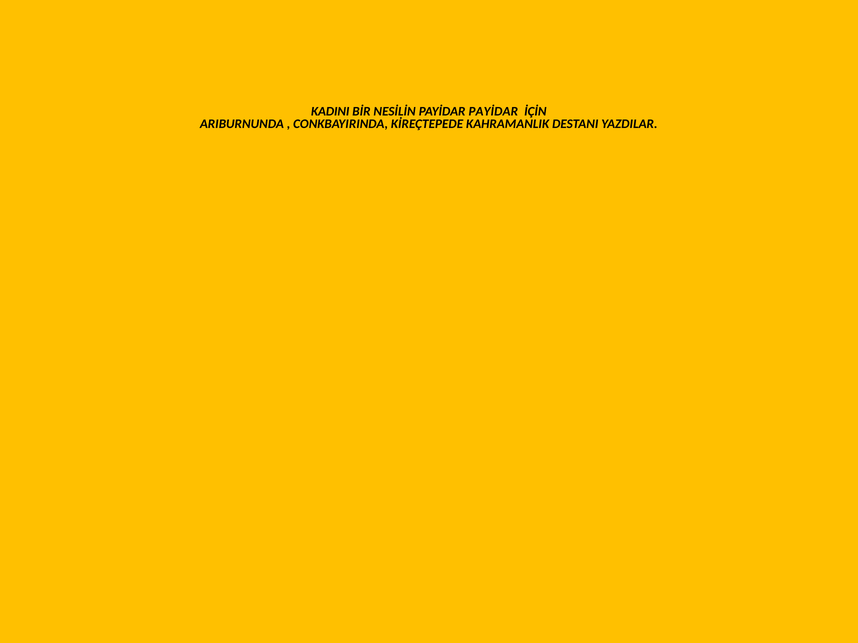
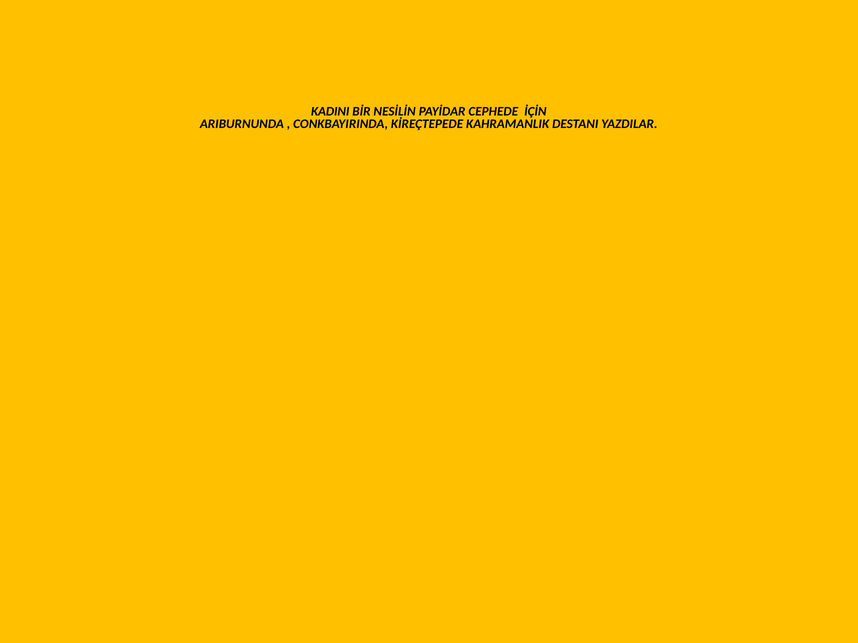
PAYİDAR PAYİDAR: PAYİDAR -> CEPHEDE
